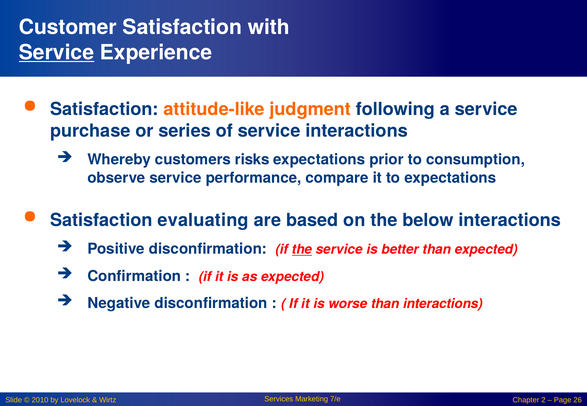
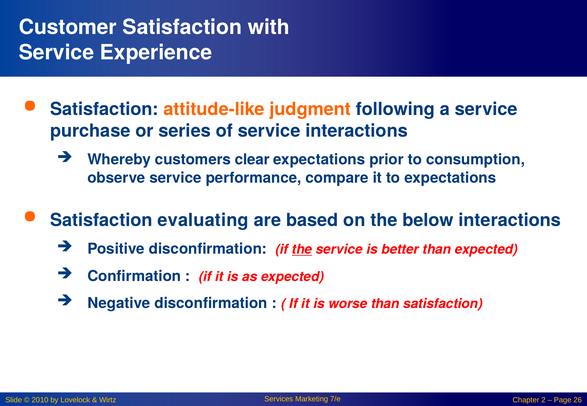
Service at (57, 52) underline: present -> none
risks: risks -> clear
than interactions: interactions -> satisfaction
